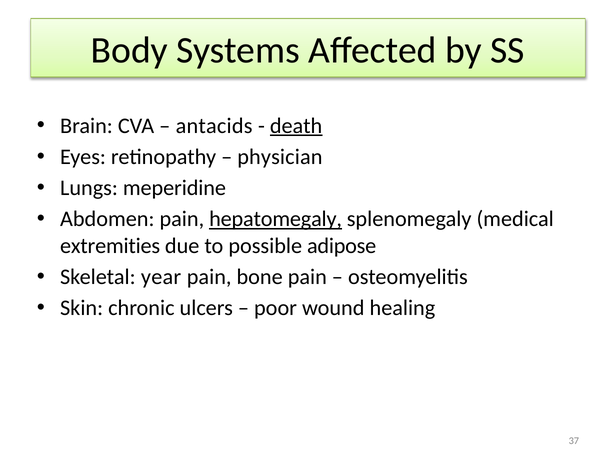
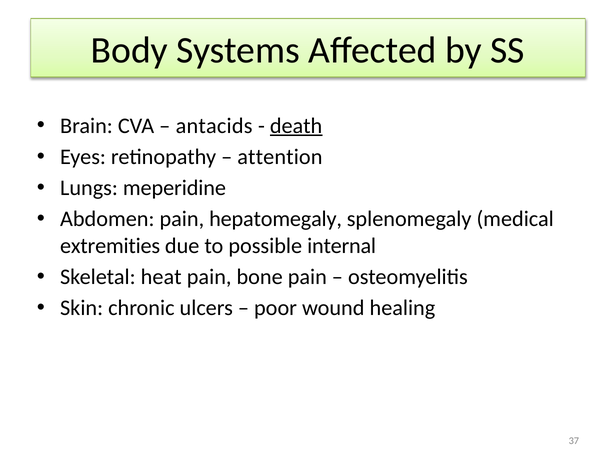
physician: physician -> attention
hepatomegaly underline: present -> none
adipose: adipose -> internal
year: year -> heat
